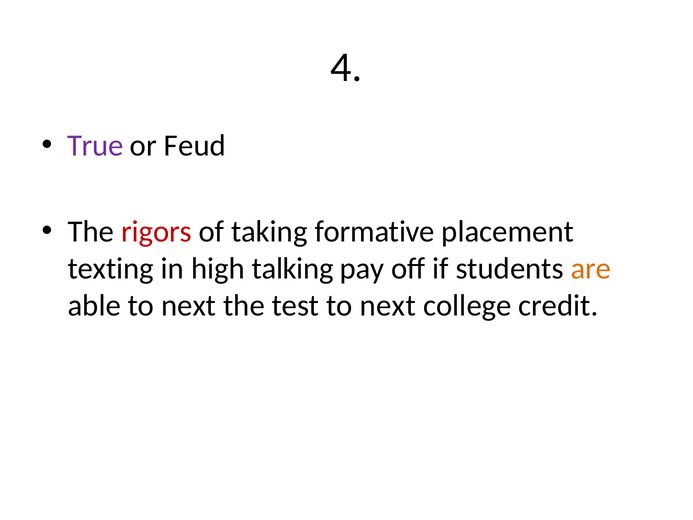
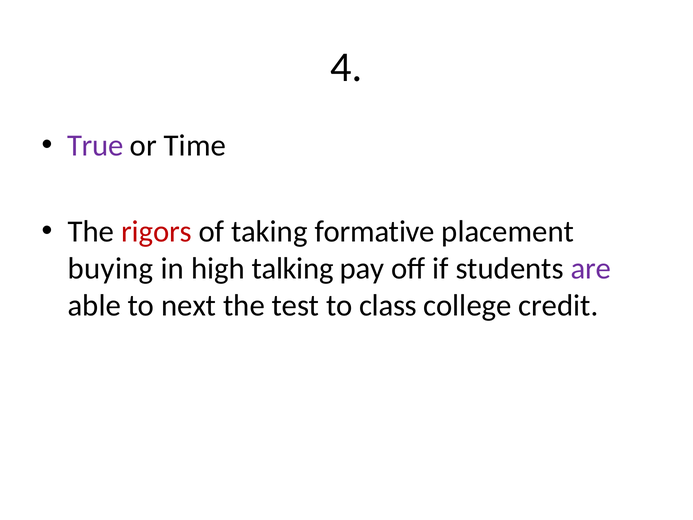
Feud: Feud -> Time
texting: texting -> buying
are colour: orange -> purple
test to next: next -> class
